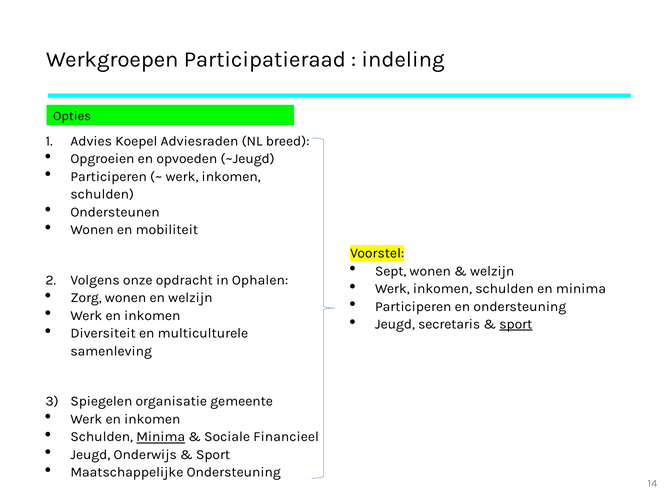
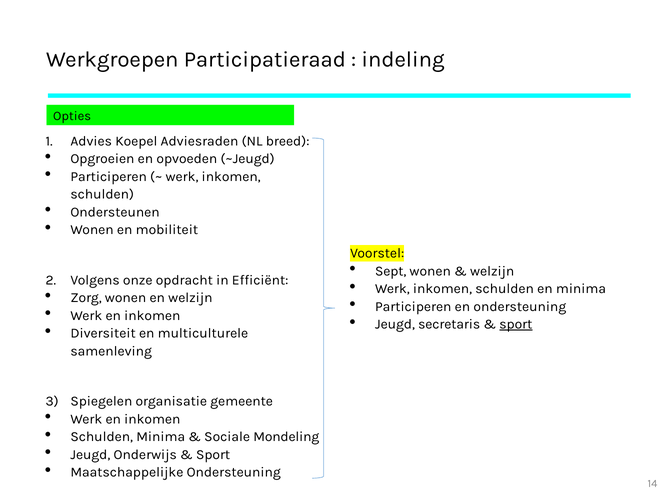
Ophalen: Ophalen -> Efficiënt
Minima at (161, 437) underline: present -> none
Financieel: Financieel -> Mondeling
